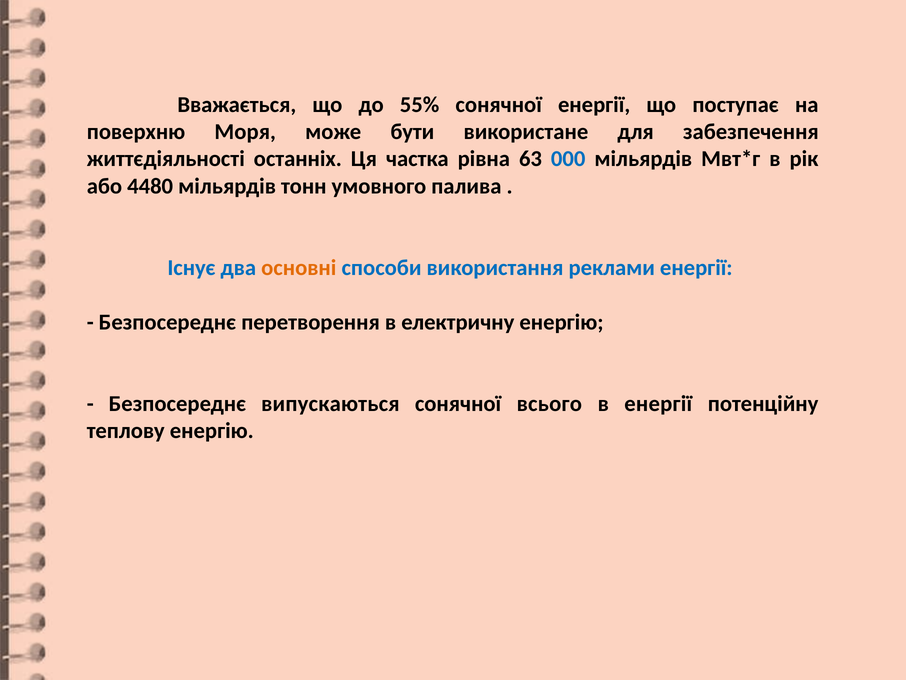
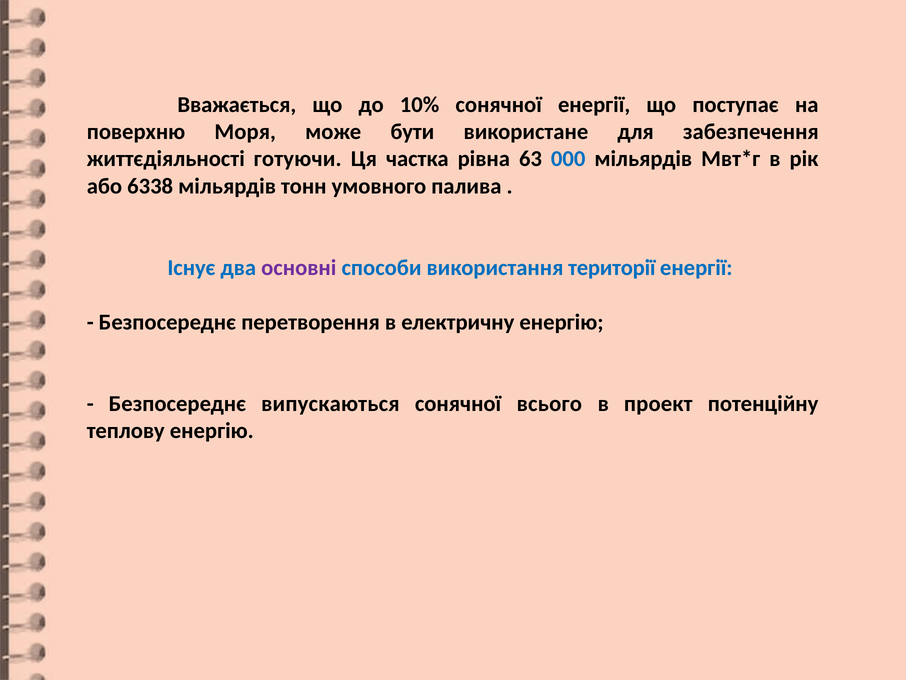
55%: 55% -> 10%
останніх: останніх -> готуючи
4480: 4480 -> 6338
основні colour: orange -> purple
реклами: реклами -> території
в енергії: енергії -> проект
